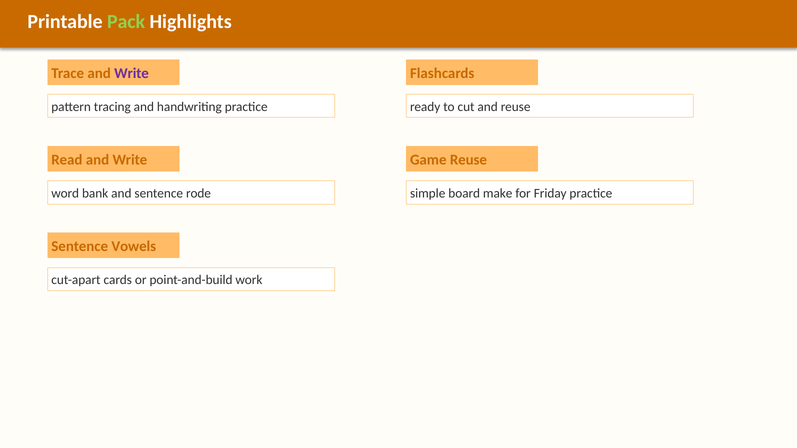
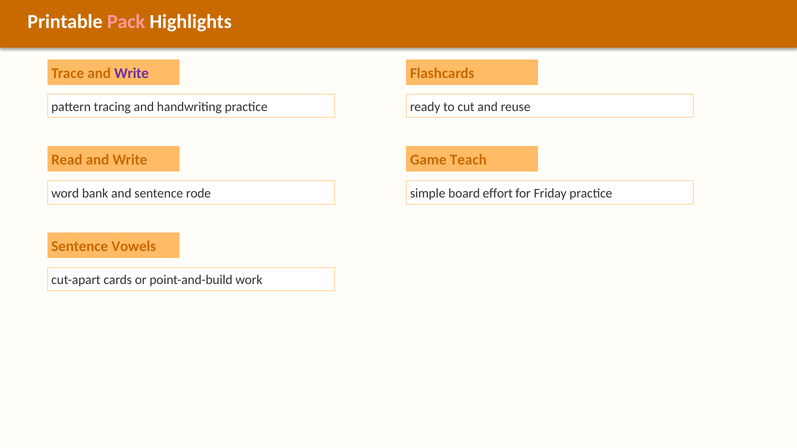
Pack colour: light green -> pink
Game Reuse: Reuse -> Teach
make: make -> effort
